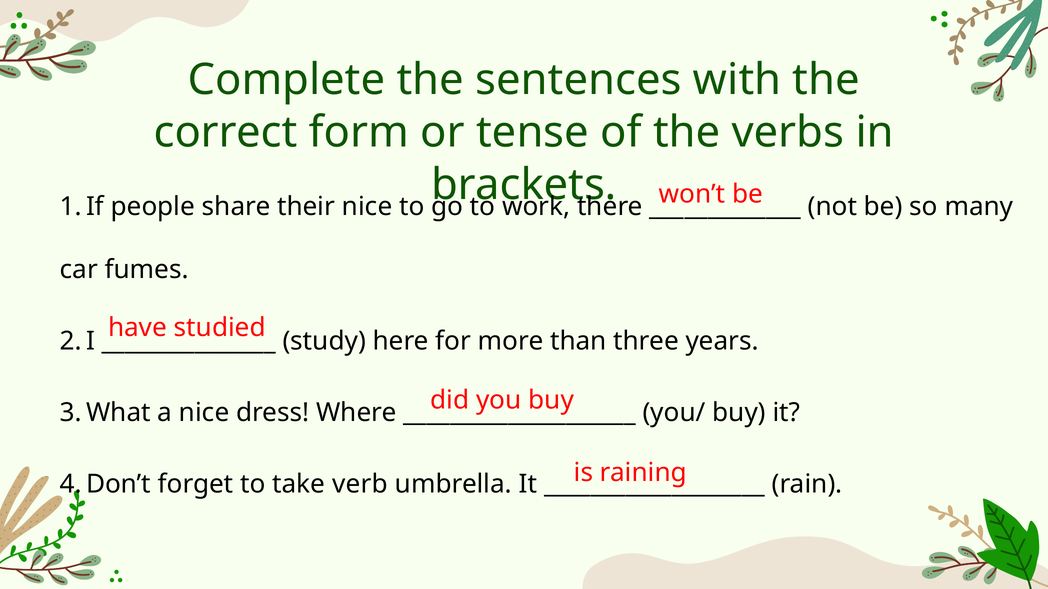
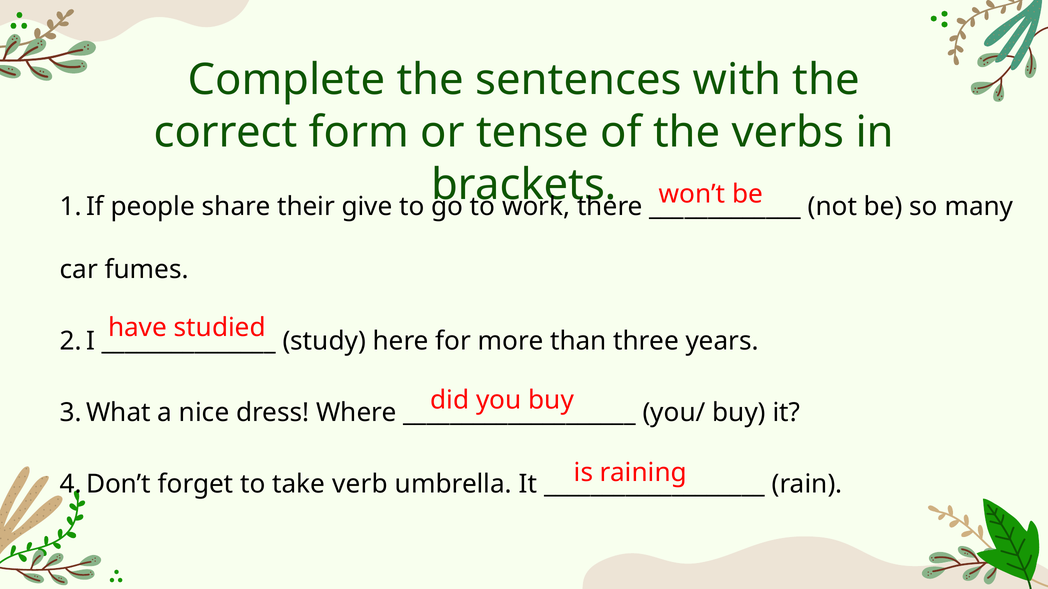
their nice: nice -> give
